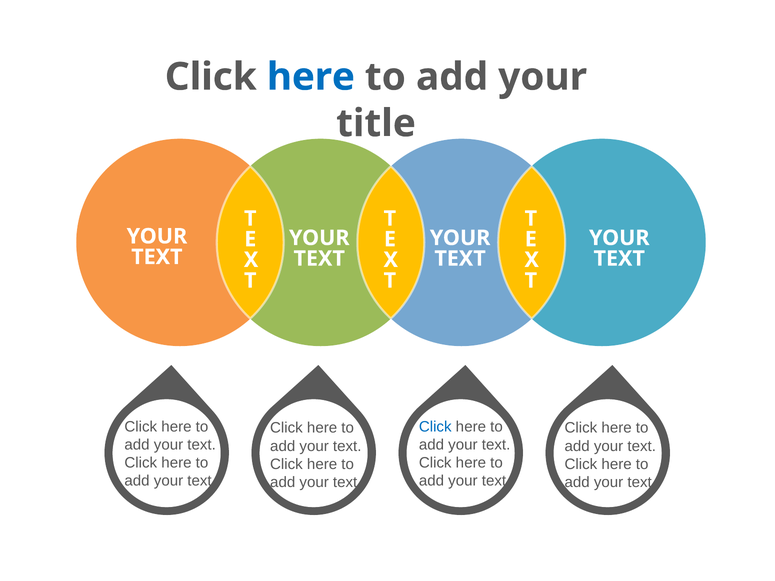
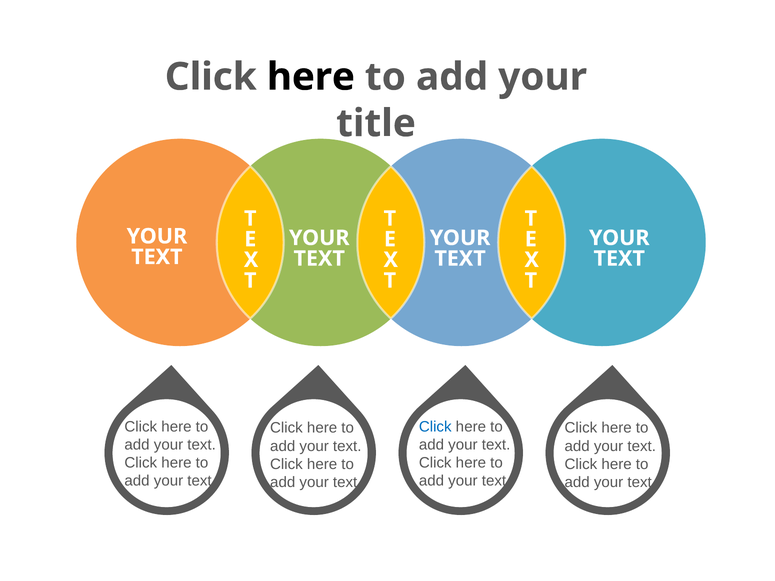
here at (311, 77) colour: blue -> black
